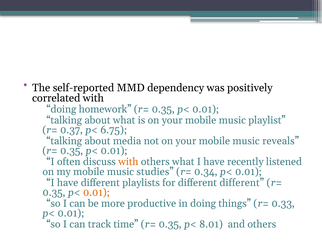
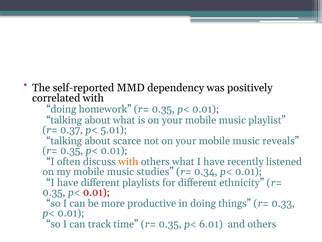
6.75: 6.75 -> 5.01
media: media -> scarce
different different: different -> ethnicity
0.01 at (96, 192) colour: orange -> red
8.01: 8.01 -> 6.01
